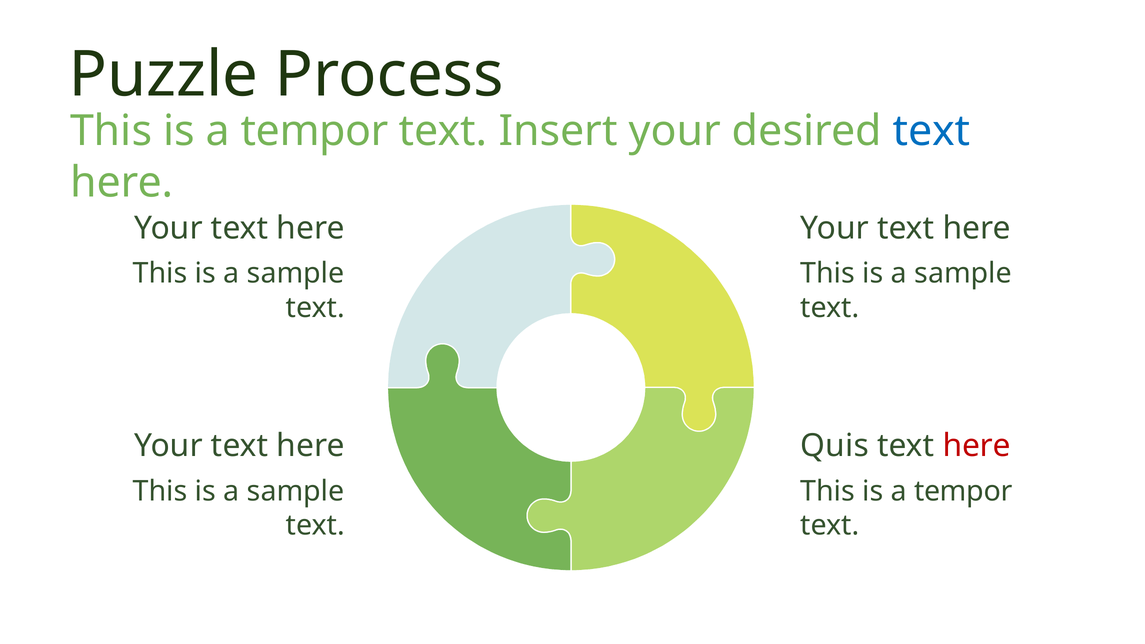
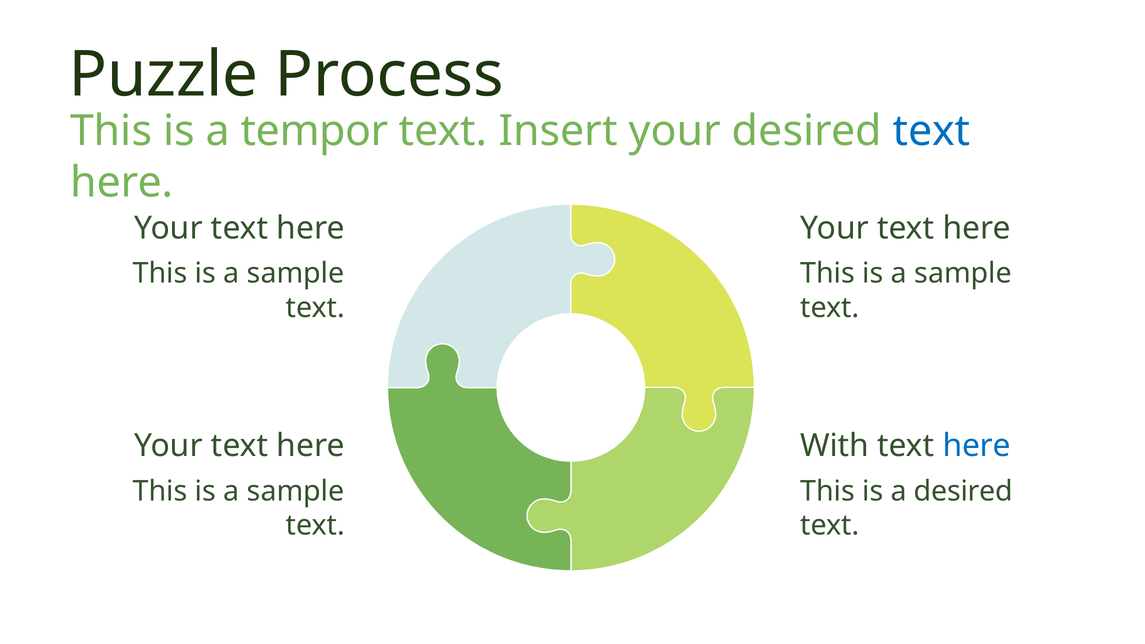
Quis: Quis -> With
here at (977, 446) colour: red -> blue
tempor at (963, 491): tempor -> desired
